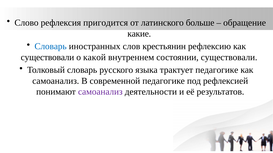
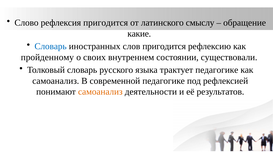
больше: больше -> смыслу
слов крестьянин: крестьянин -> пригодится
существовали at (47, 57): существовали -> пройденному
какой: какой -> своих
самоанализ at (100, 92) colour: purple -> orange
